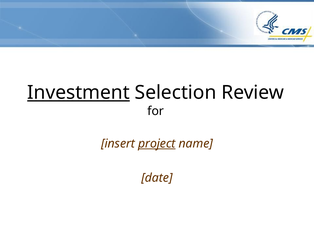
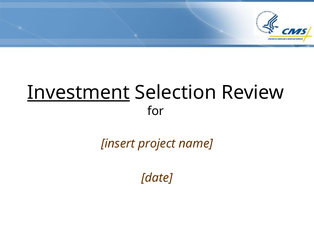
project underline: present -> none
